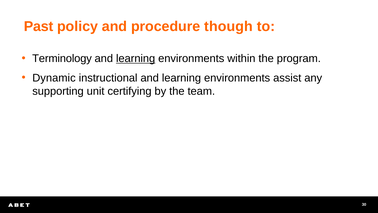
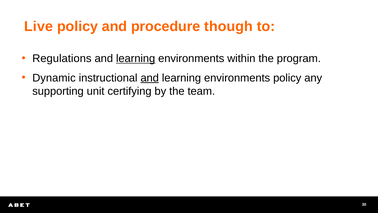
Past: Past -> Live
Terminology: Terminology -> Regulations
and at (150, 78) underline: none -> present
environments assist: assist -> policy
